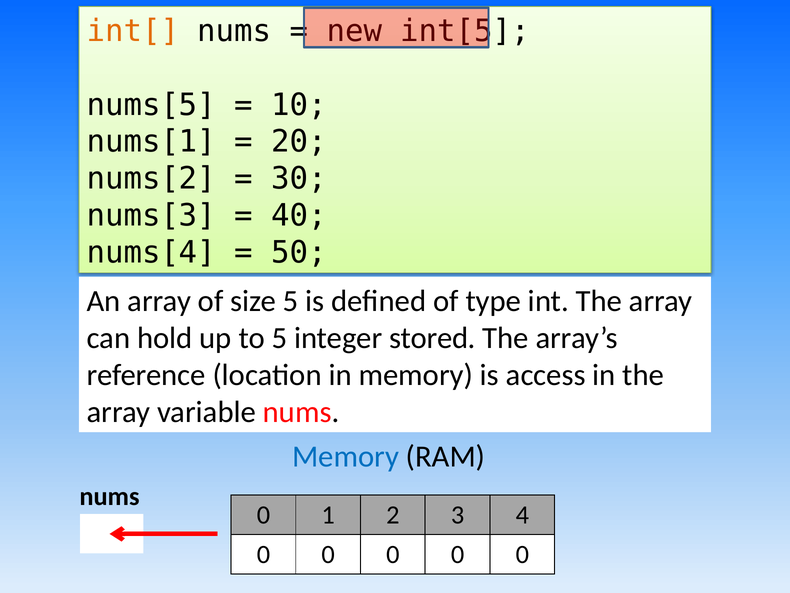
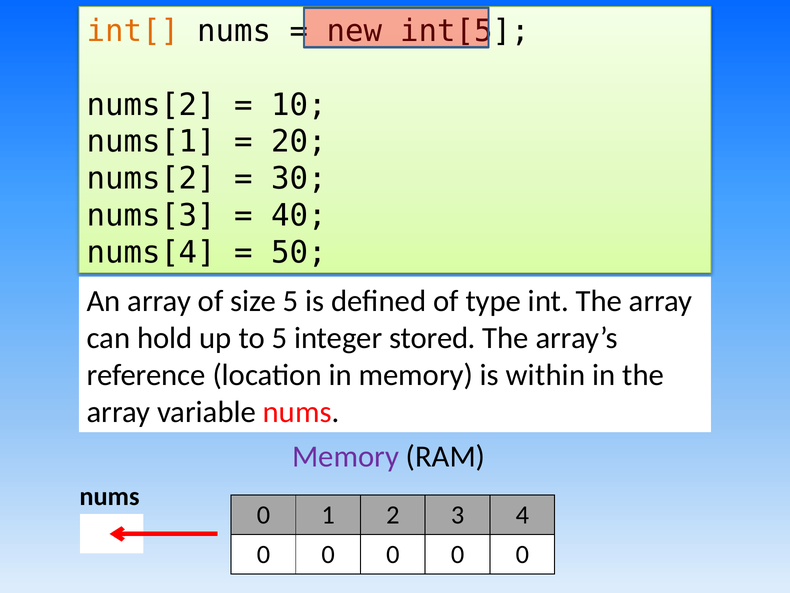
nums[5 at (151, 105): nums[5 -> nums[2
access: access -> within
Memory at (346, 456) colour: blue -> purple
